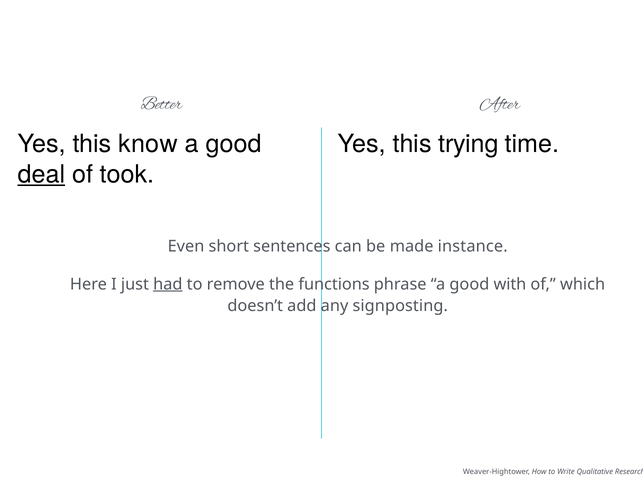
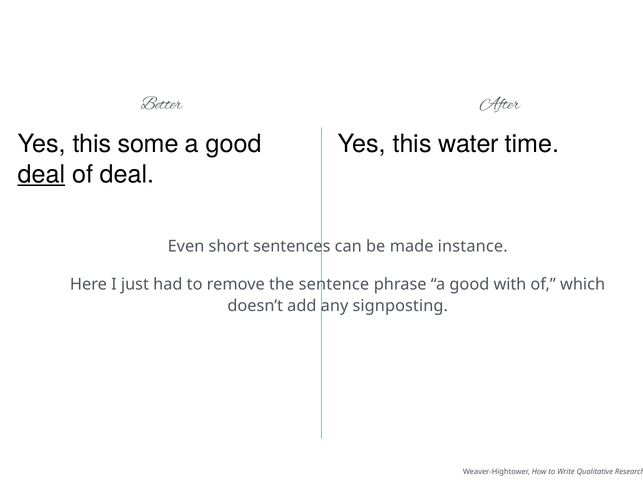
know: know -> some
trying: trying -> water
of took: took -> deal
had underline: present -> none
functions: functions -> sentence
